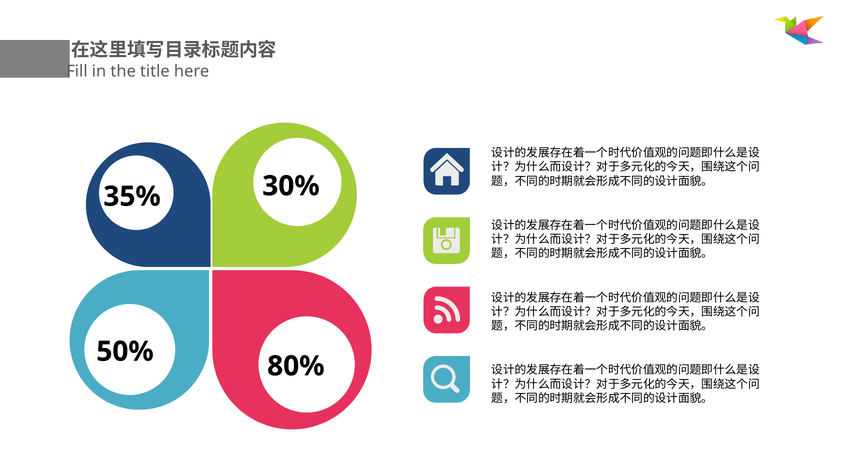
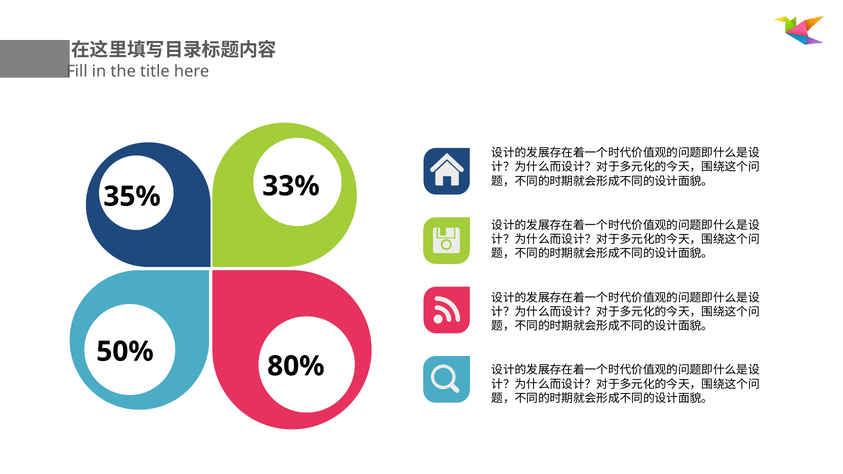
30%: 30% -> 33%
